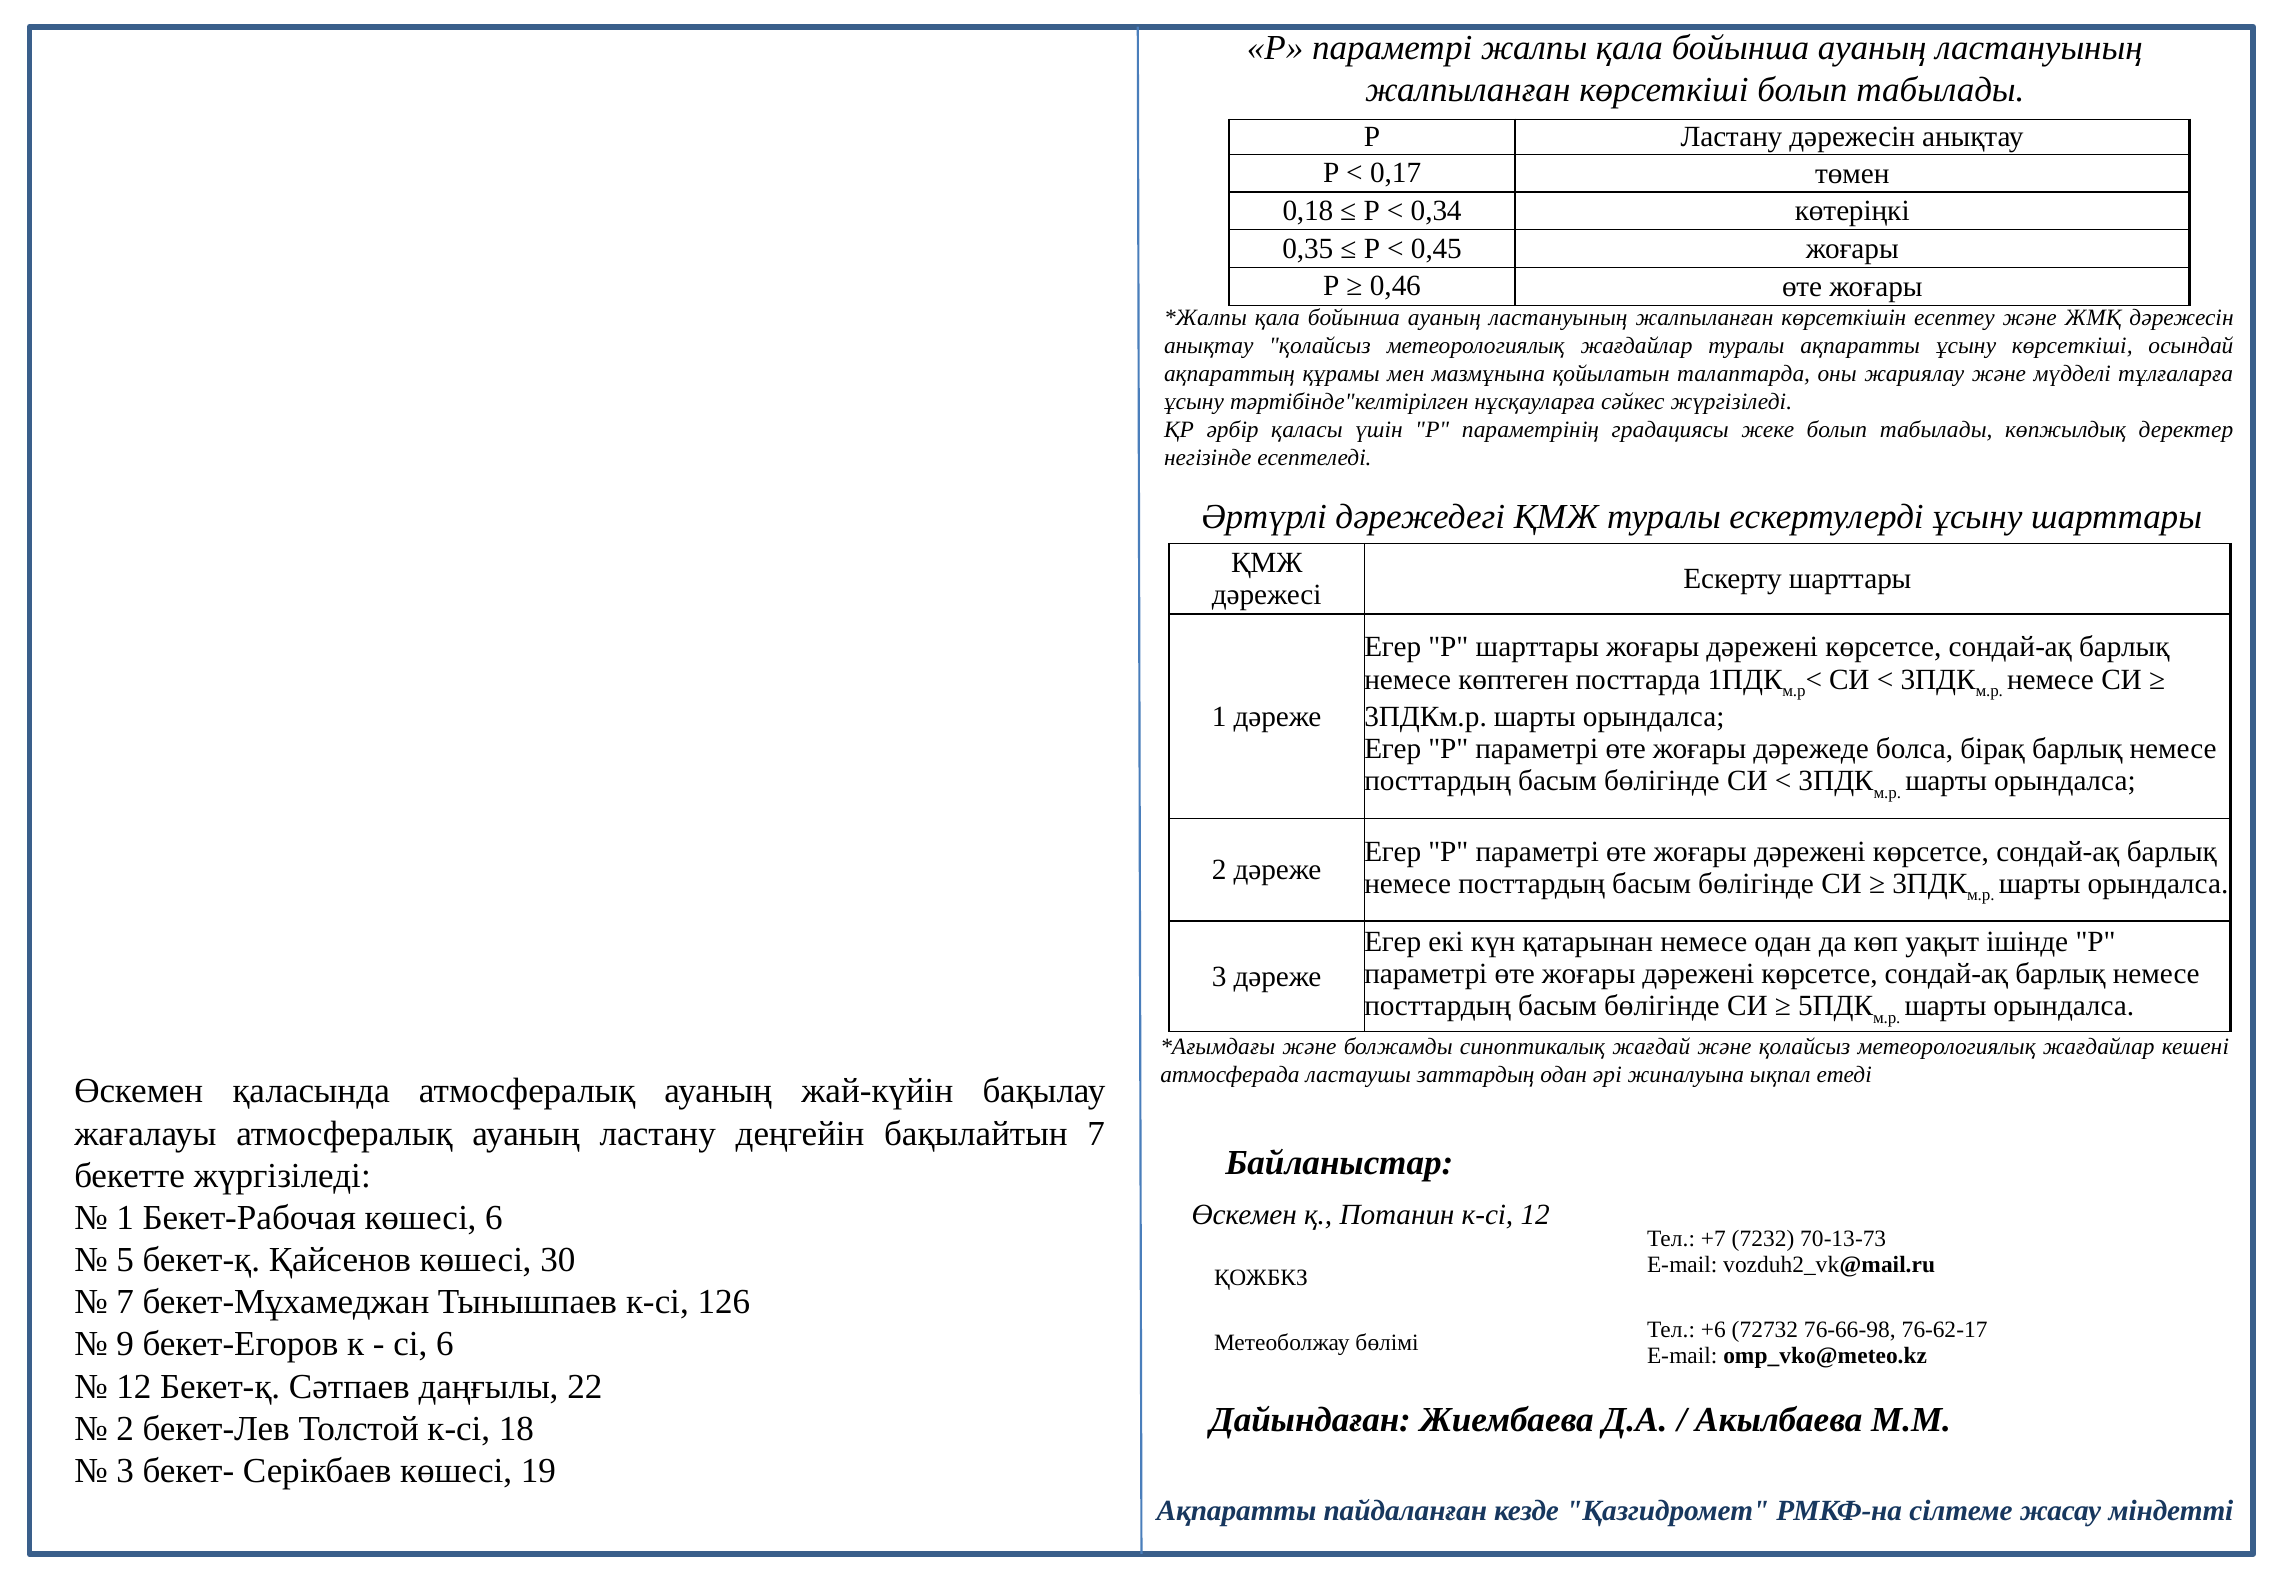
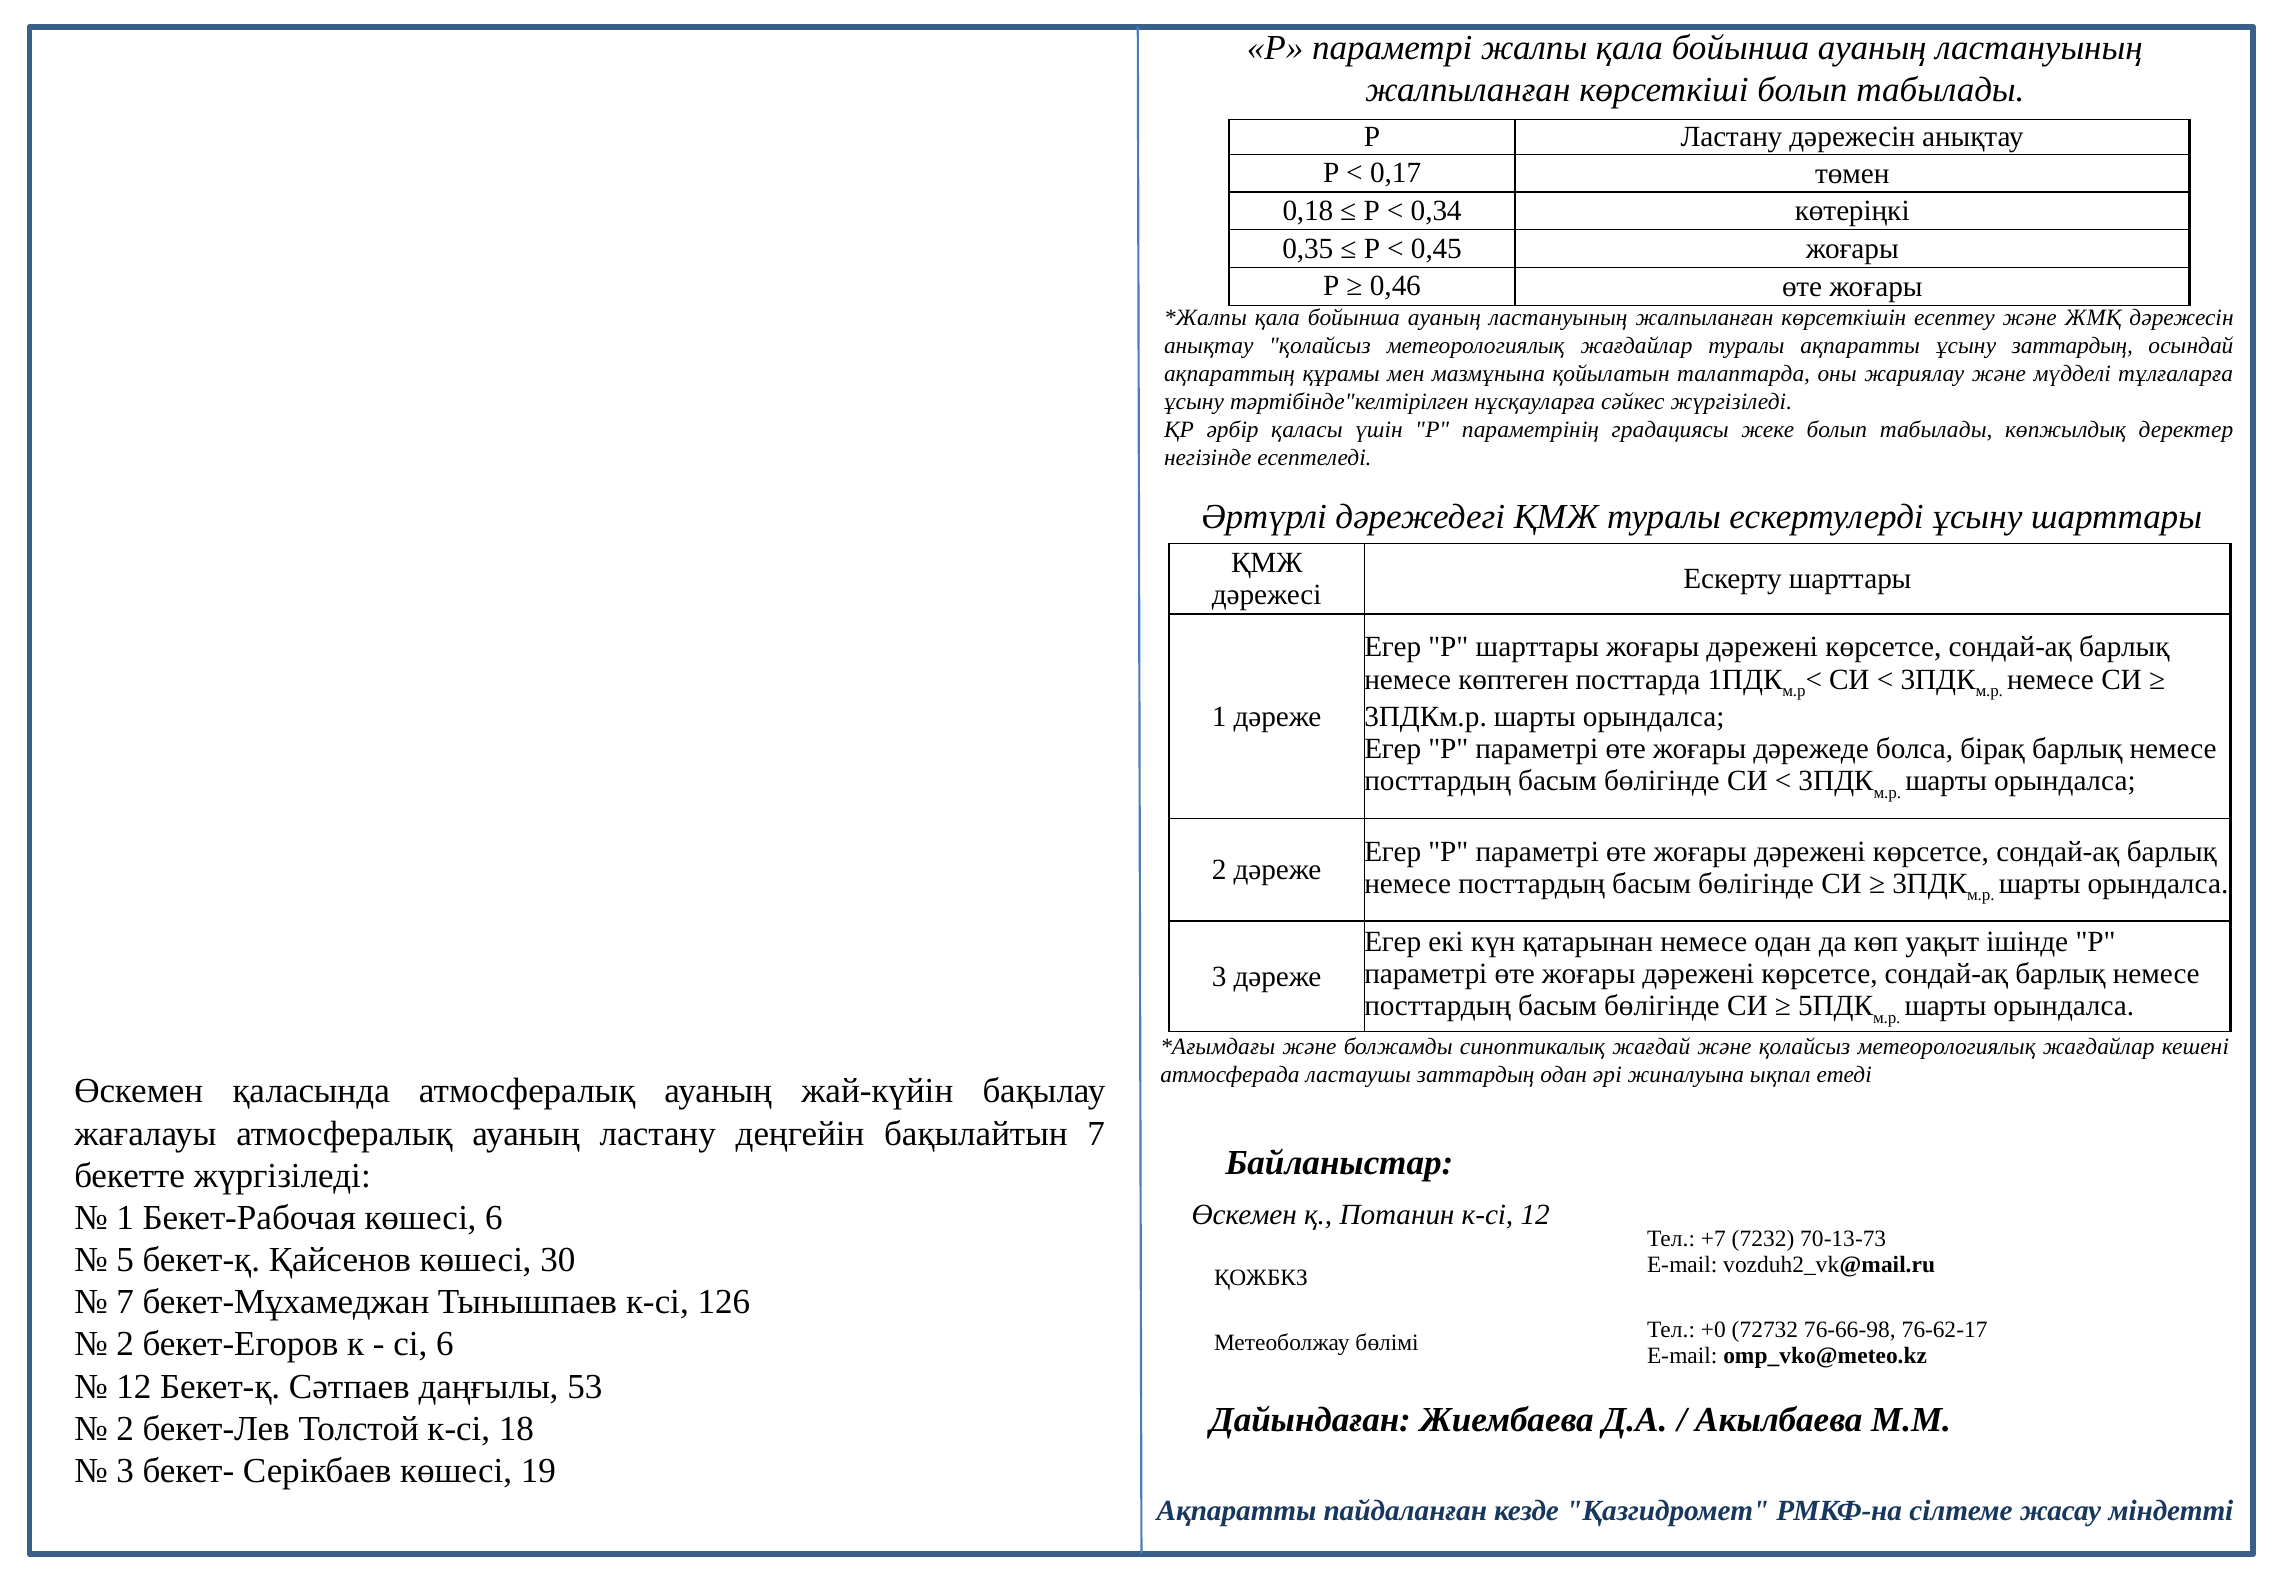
ұсыну көрсеткіші: көрсеткіші -> заттардың
+6: +6 -> +0
9 at (125, 1344): 9 -> 2
22: 22 -> 53
